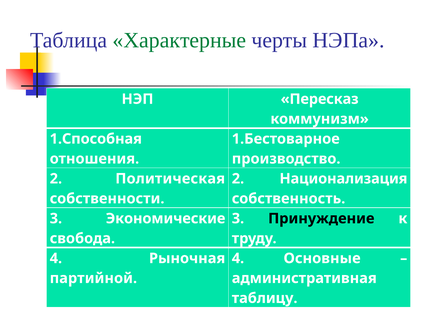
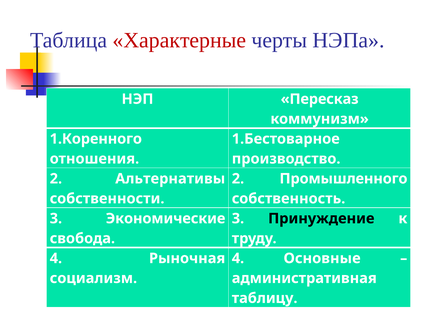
Характерные colour: green -> red
1.Способная: 1.Способная -> 1.Коренного
Политическая: Политическая -> Альтернативы
Национализация: Национализация -> Промышленного
партийной: партийной -> социализм
